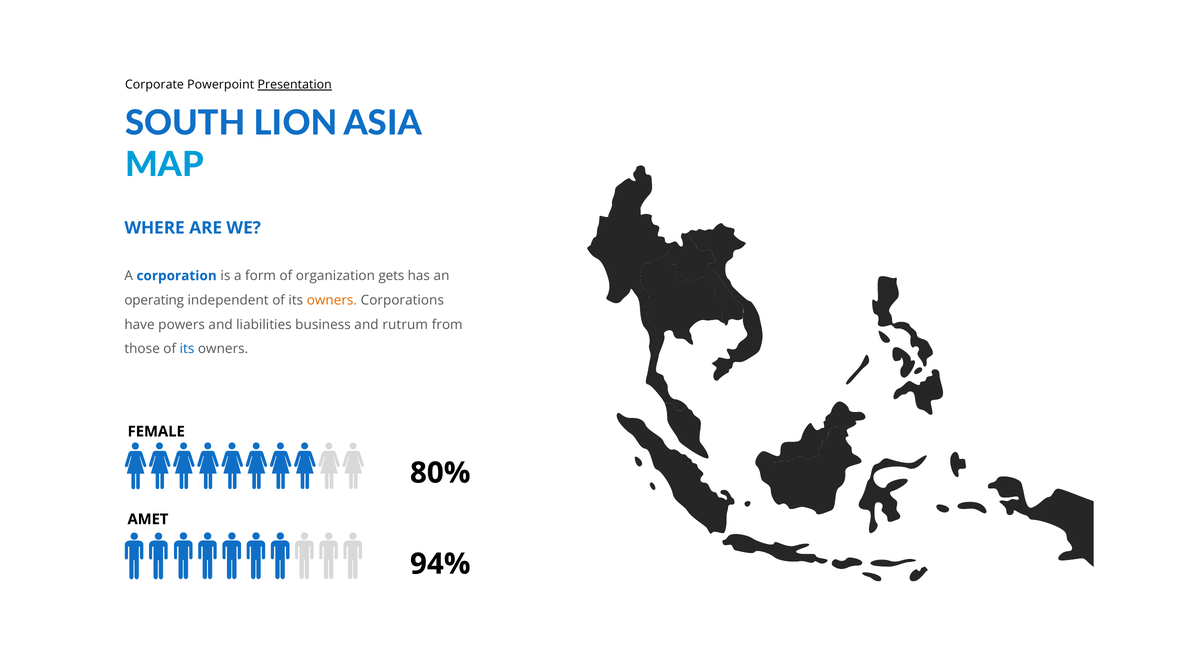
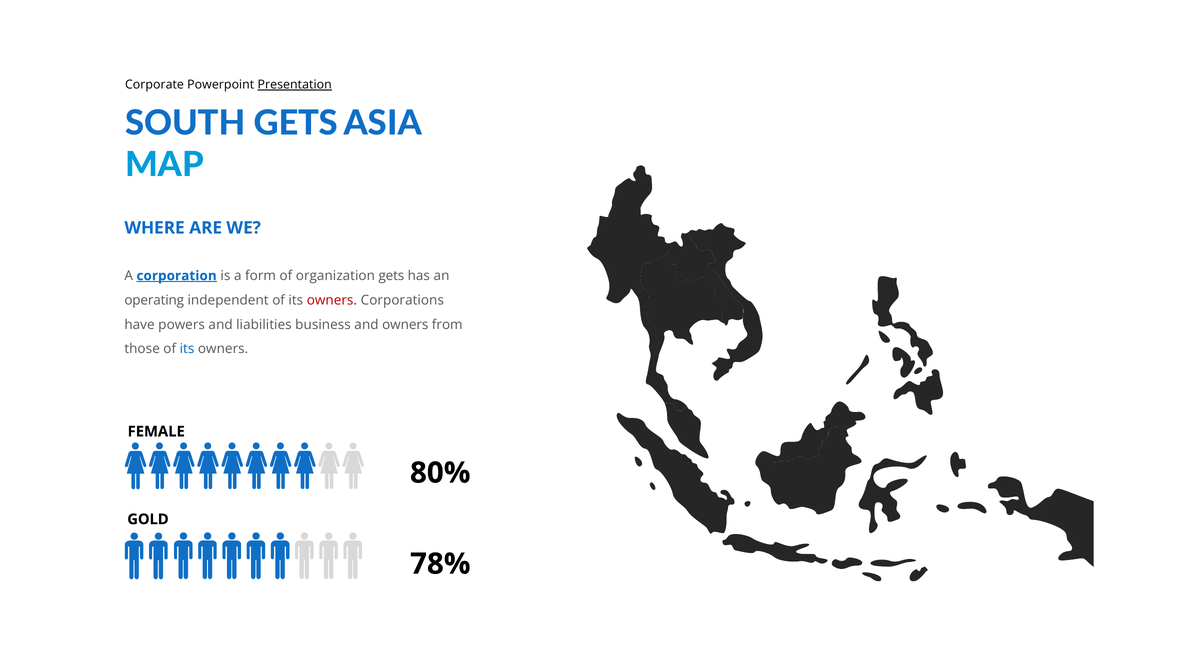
SOUTH LION: LION -> GETS
corporation underline: none -> present
owners at (332, 300) colour: orange -> red
and rutrum: rutrum -> owners
AMET: AMET -> GOLD
94%: 94% -> 78%
